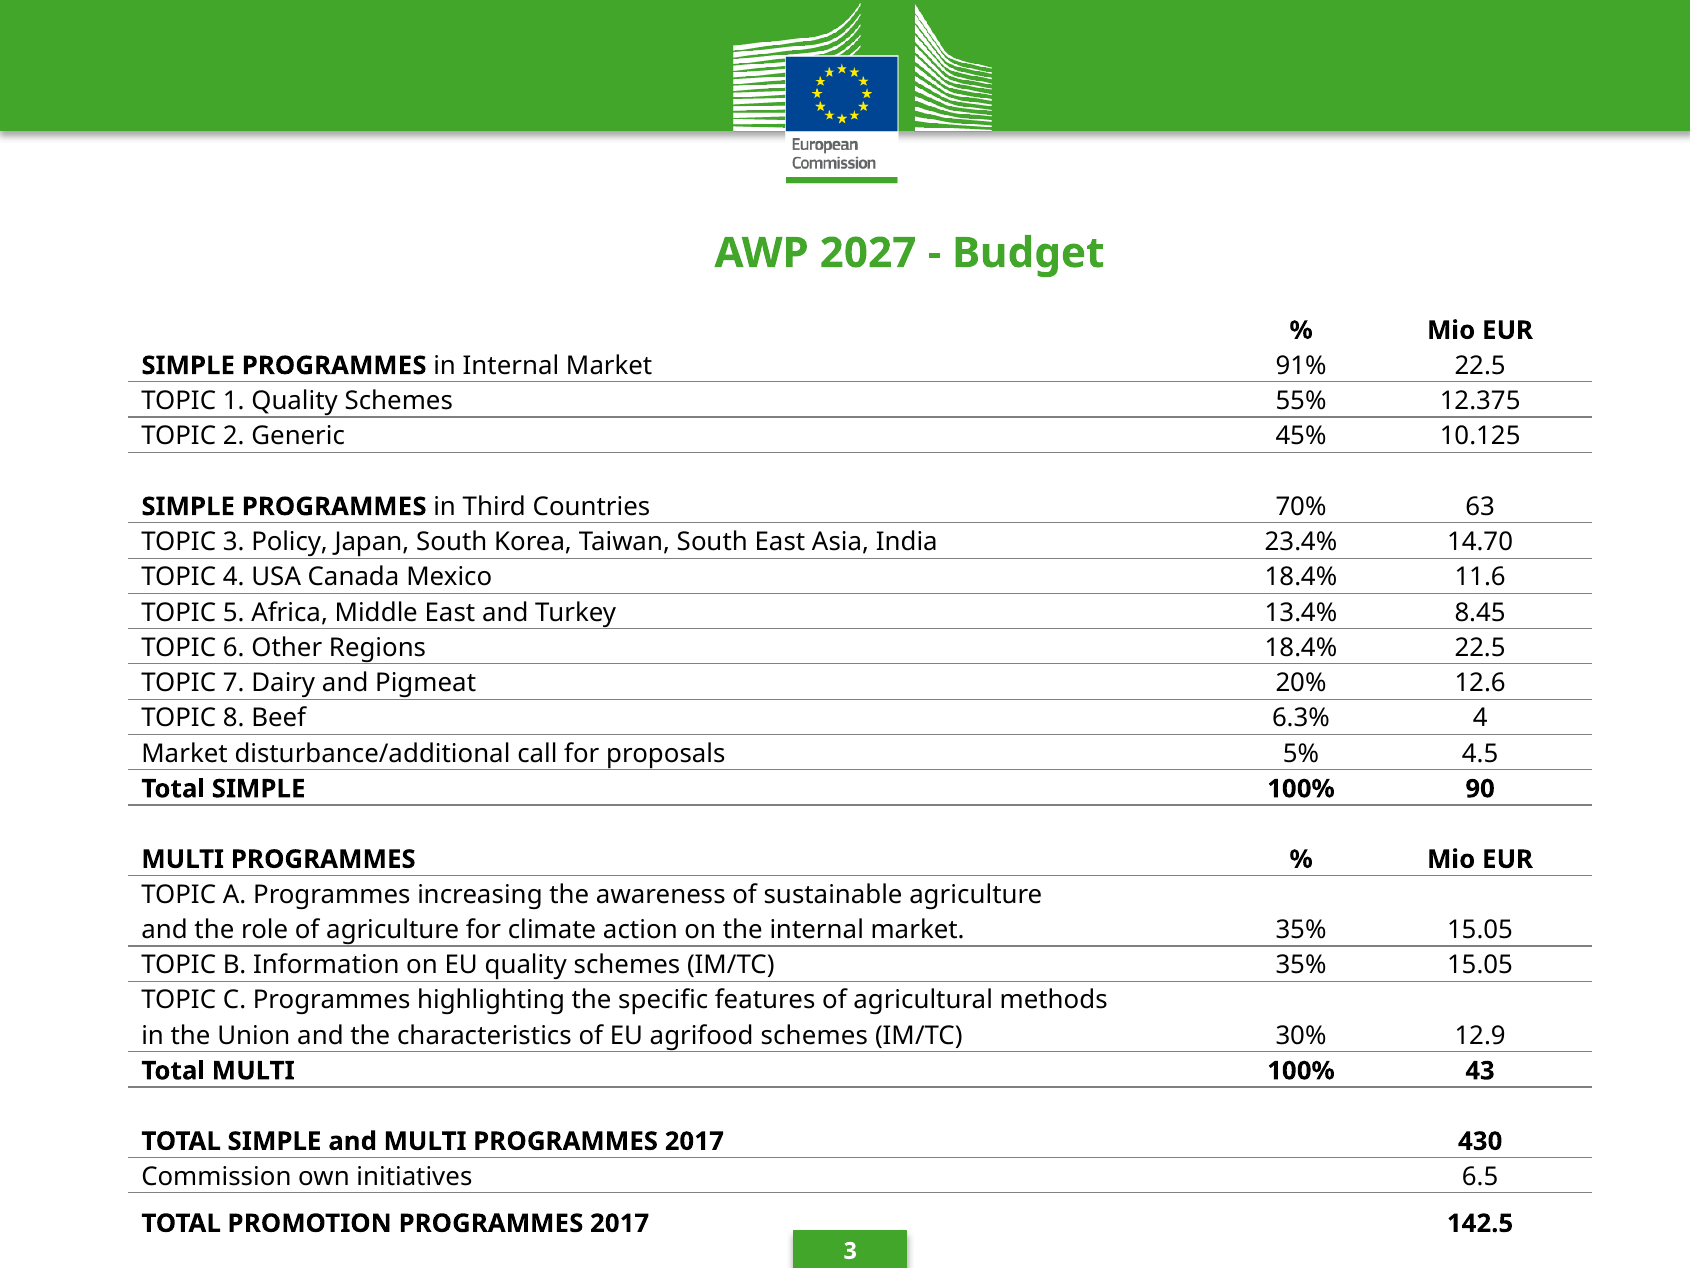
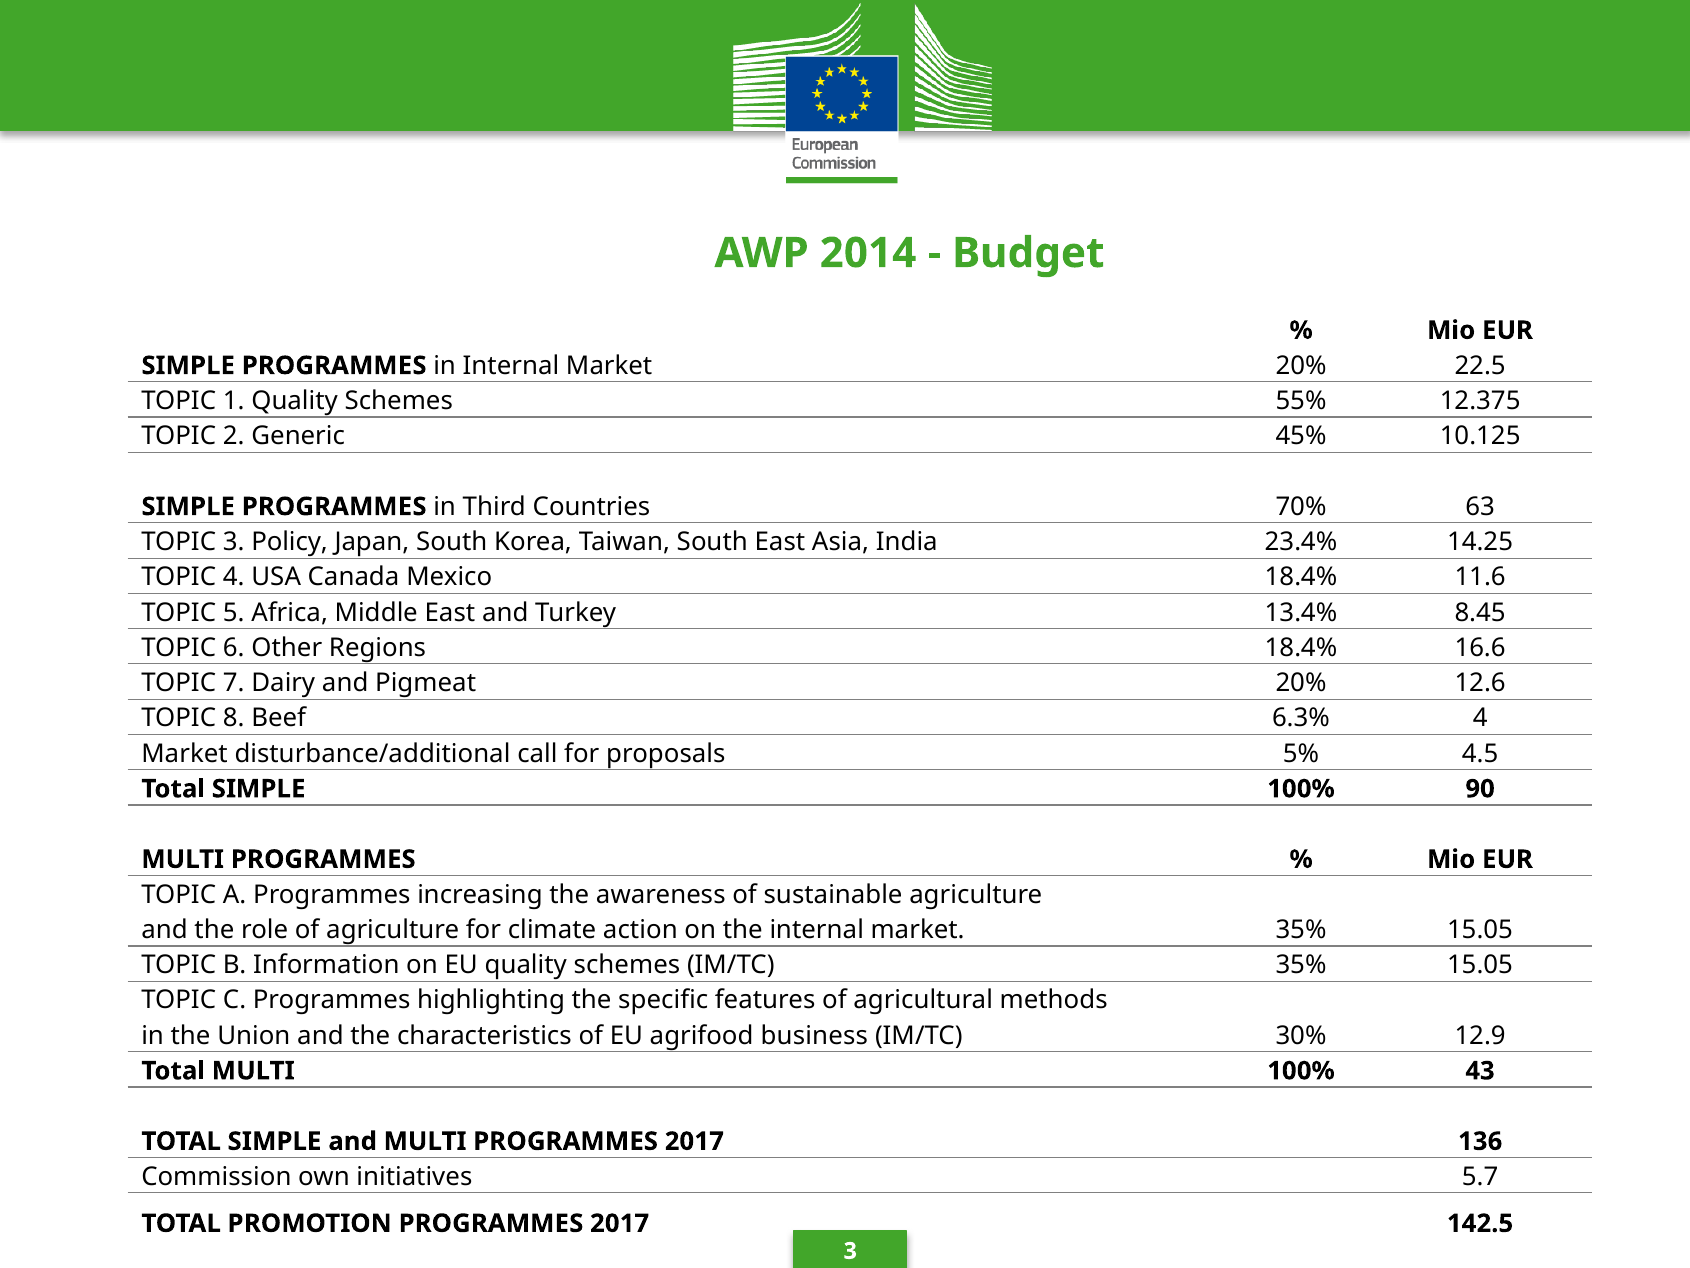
2027: 2027 -> 2014
Market 91%: 91% -> 20%
14.70: 14.70 -> 14.25
18.4% 22.5: 22.5 -> 16.6
agrifood schemes: schemes -> business
430: 430 -> 136
6.5: 6.5 -> 5.7
